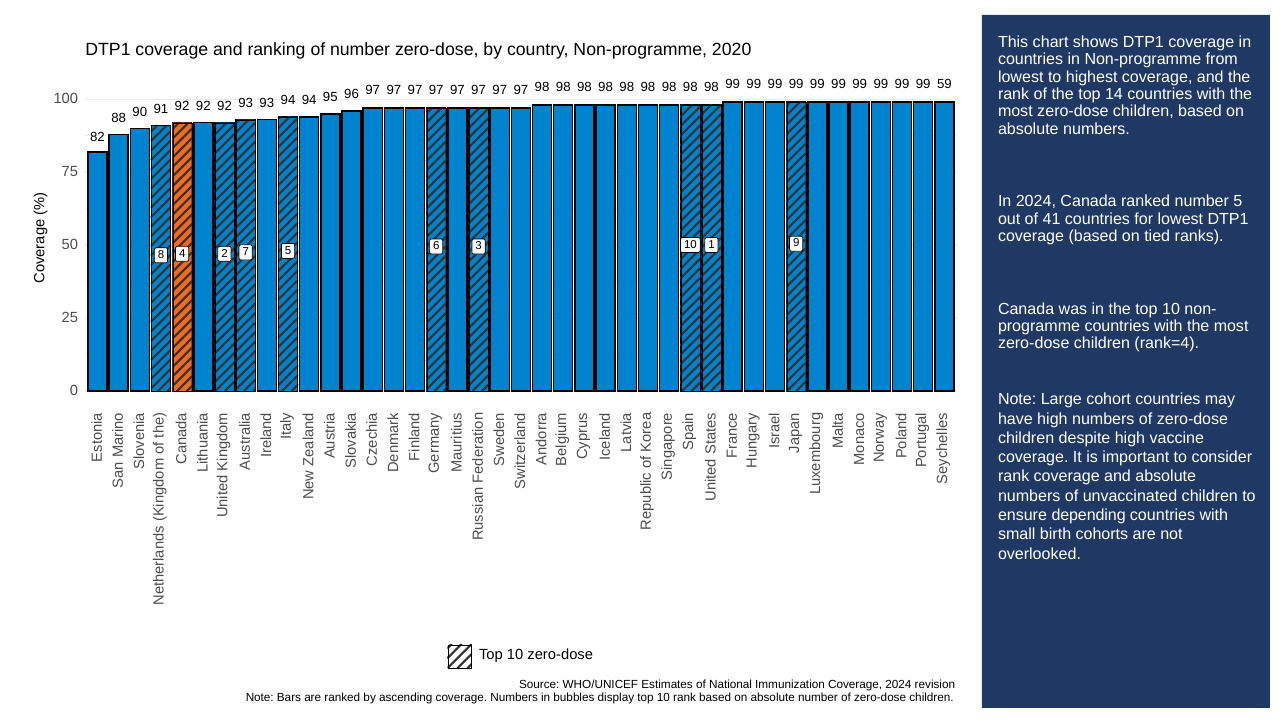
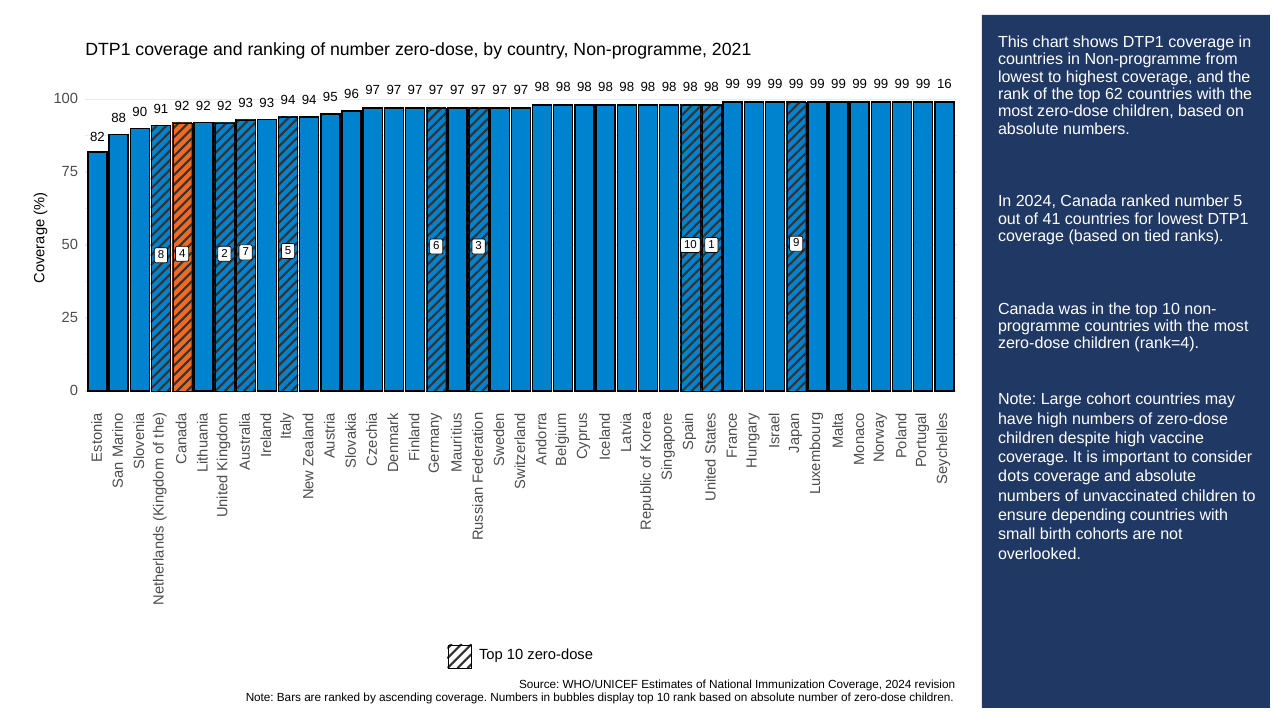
2020: 2020 -> 2021
59: 59 -> 16
14: 14 -> 62
rank at (1014, 477): rank -> dots
